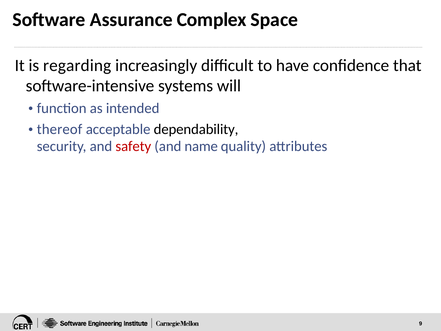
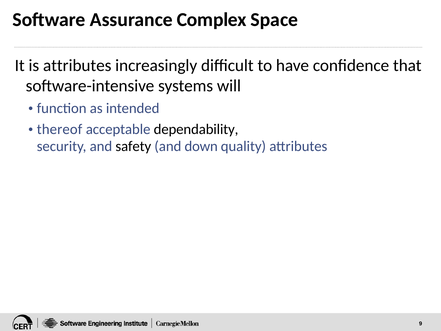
is regarding: regarding -> attributes
safety colour: red -> black
name: name -> down
